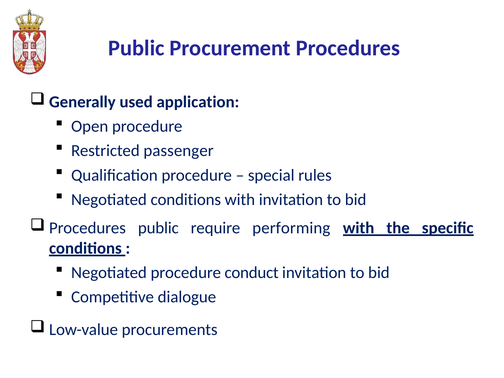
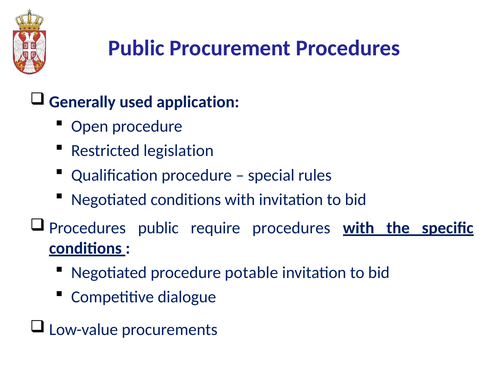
passenger: passenger -> legislation
require performing: performing -> procedures
conduct: conduct -> potable
